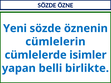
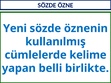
cümlelerin: cümlelerin -> kullanılmış
isimler: isimler -> kelime
